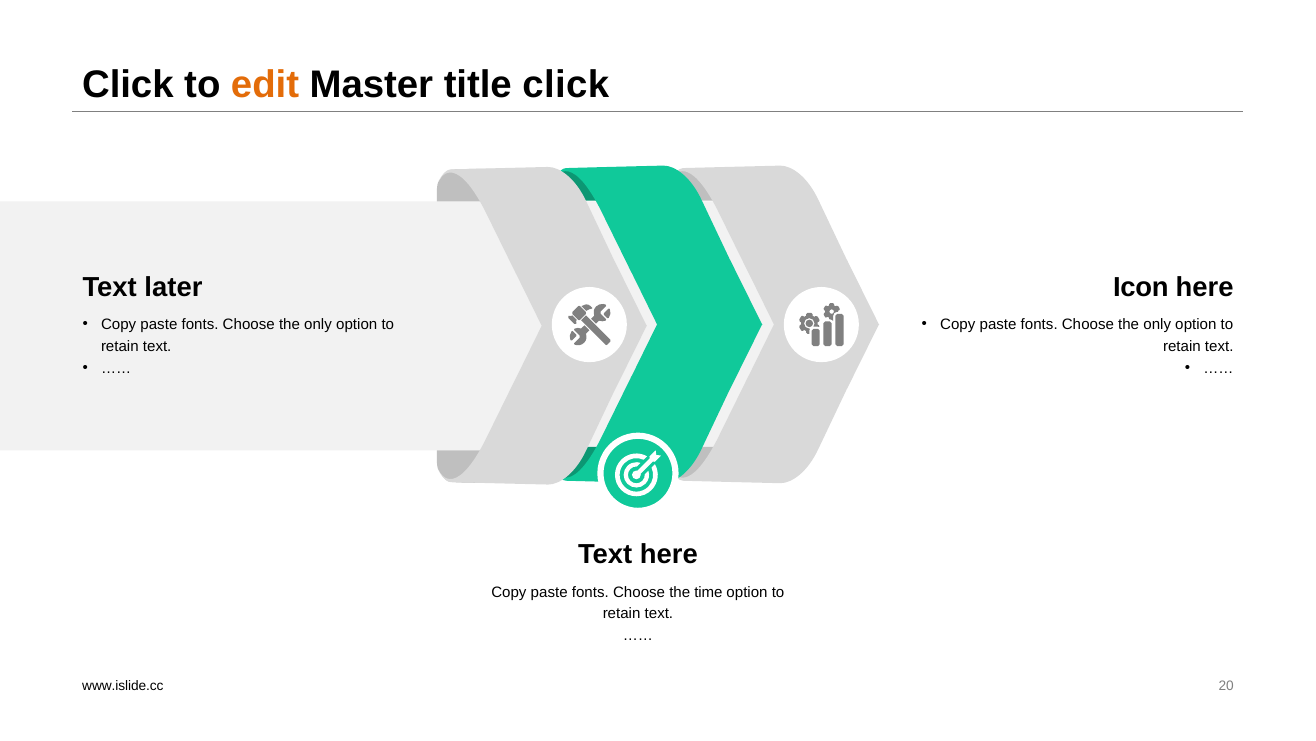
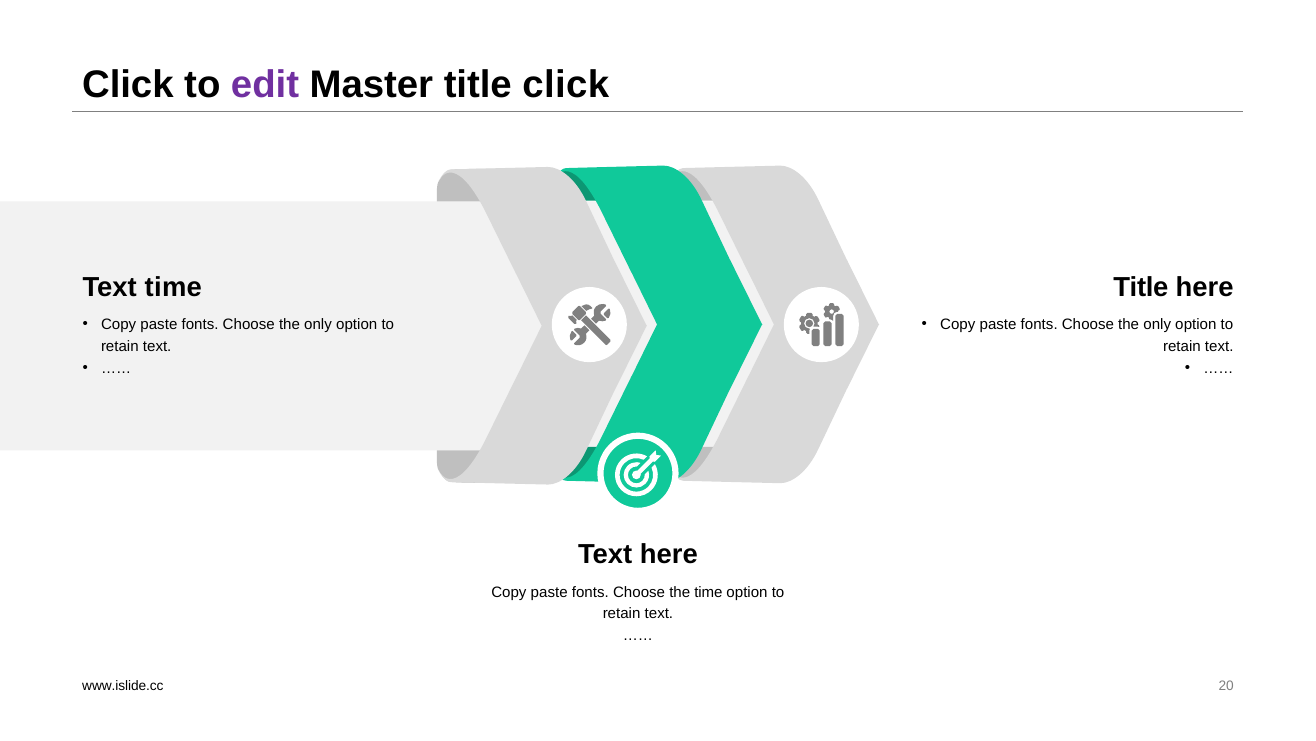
edit colour: orange -> purple
Text later: later -> time
Icon at (1141, 287): Icon -> Title
